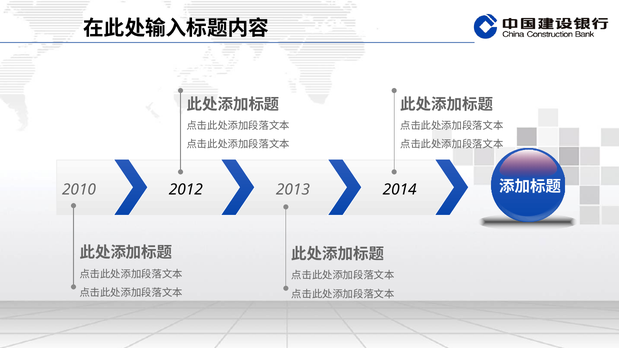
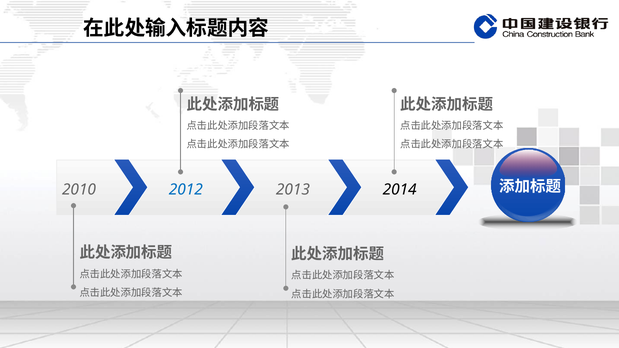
2012 colour: black -> blue
